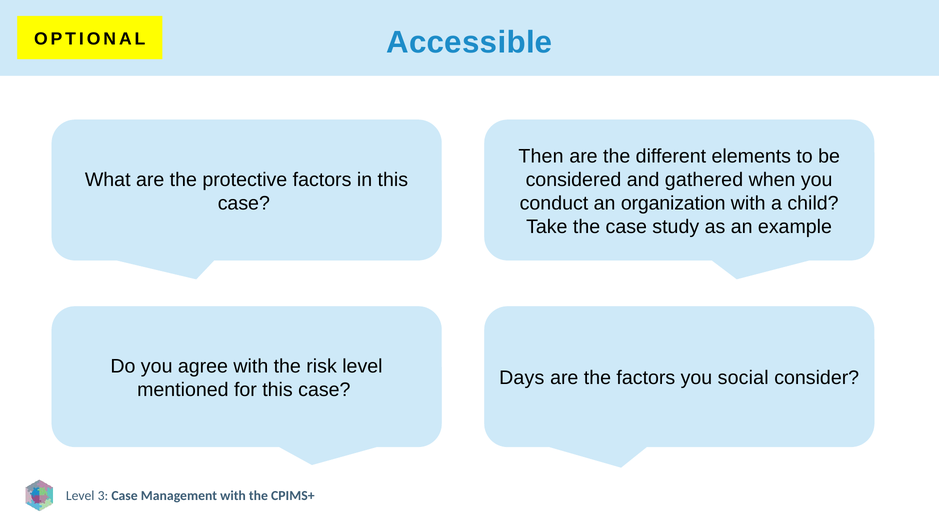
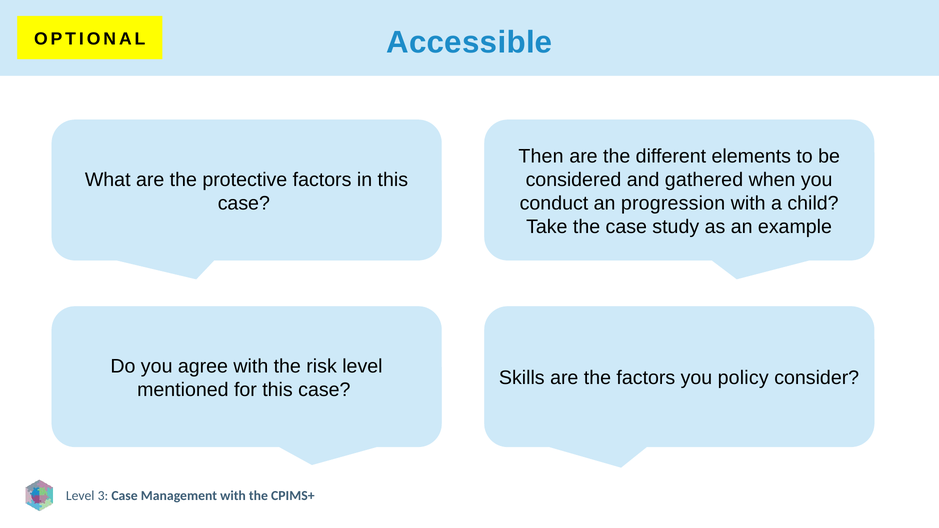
organization: organization -> progression
Days: Days -> Skills
social: social -> policy
